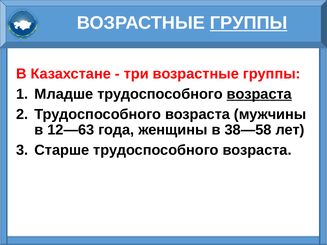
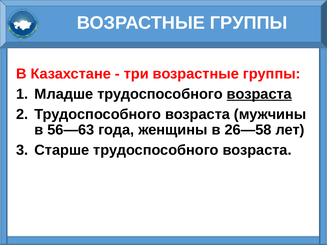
ГРУППЫ at (249, 23) underline: present -> none
12—63: 12—63 -> 56—63
38—58: 38—58 -> 26—58
